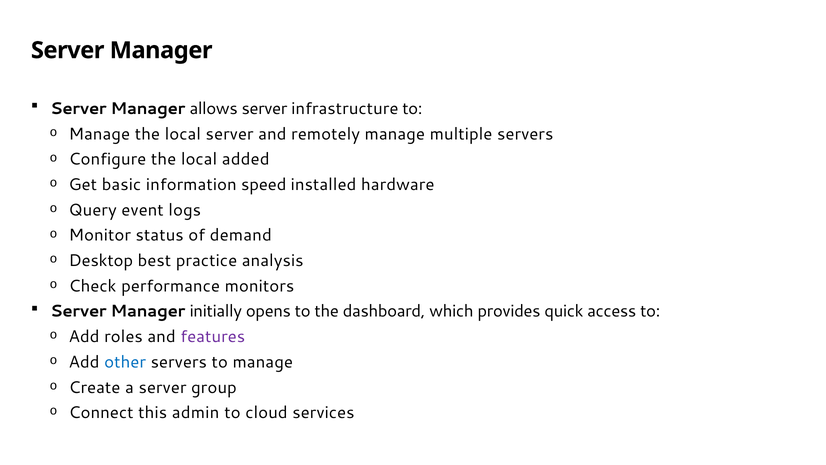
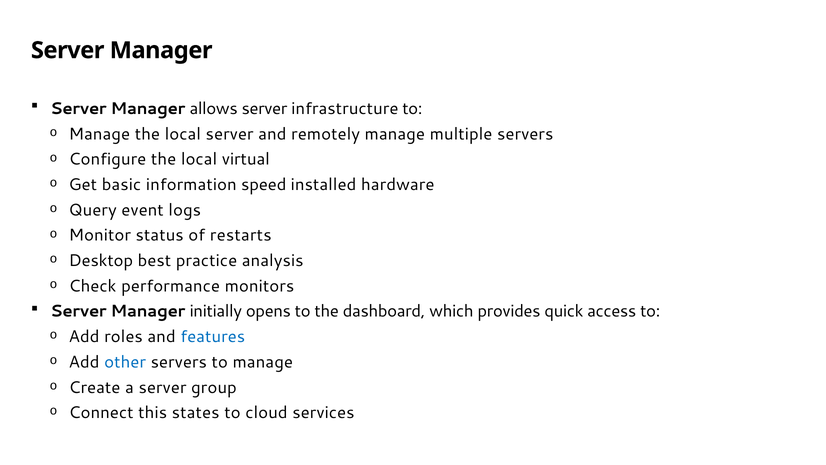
added: added -> virtual
demand: demand -> restarts
features colour: purple -> blue
admin: admin -> states
